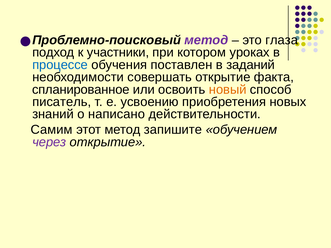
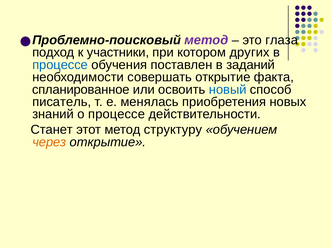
уроках: уроках -> других
новый colour: orange -> blue
усвоению: усвоению -> менялась
о написано: написано -> процессе
Самим: Самим -> Станет
запишите: запишите -> структуру
через colour: purple -> orange
